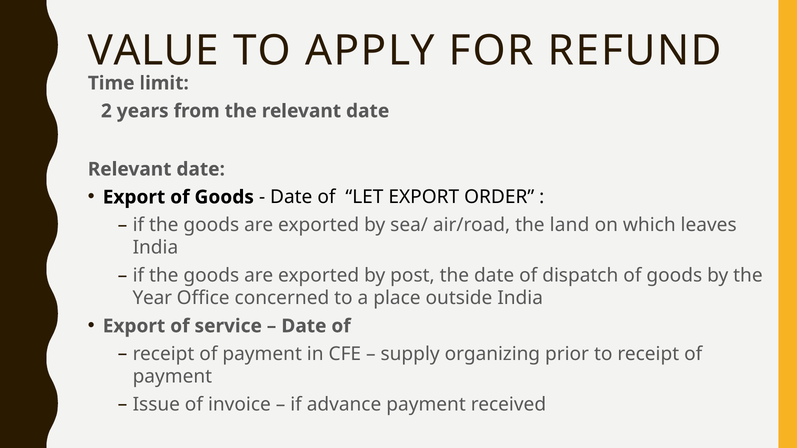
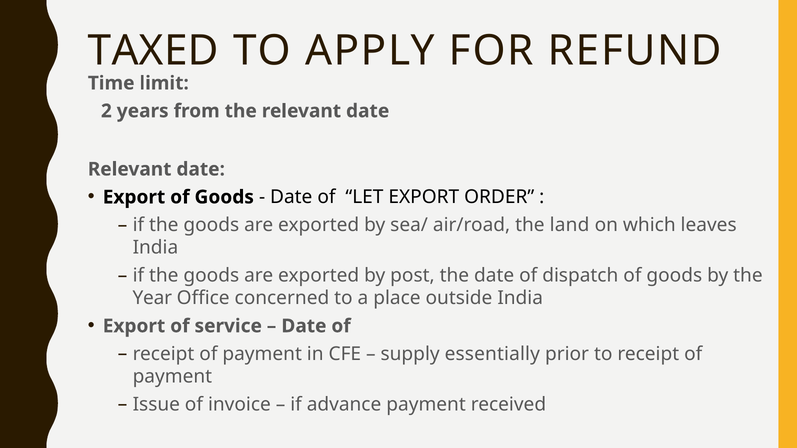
VALUE: VALUE -> TAXED
organizing: organizing -> essentially
